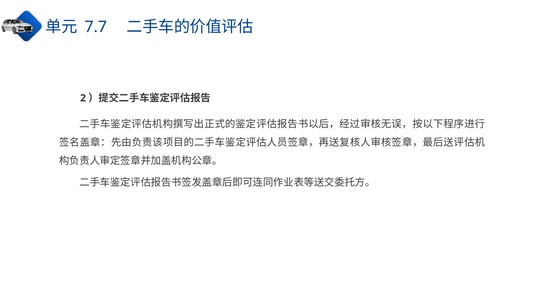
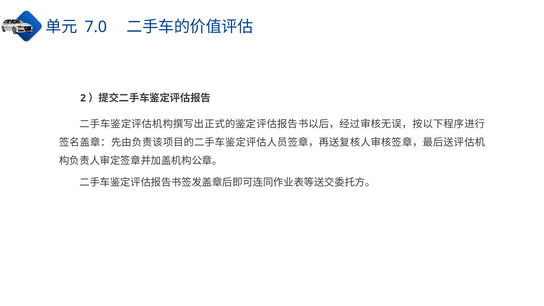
7.7: 7.7 -> 7.0
